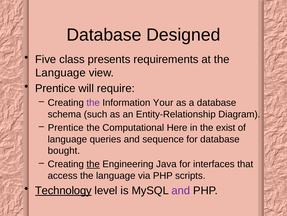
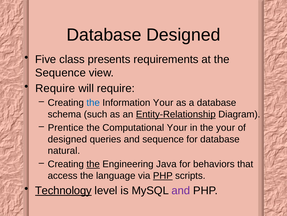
Language at (60, 73): Language -> Sequence
Prentice at (55, 88): Prentice -> Require
the at (93, 102) colour: purple -> blue
Entity-Relationship underline: none -> present
Computational Here: Here -> Your
the exist: exist -> your
language at (67, 139): language -> designed
bought: bought -> natural
interfaces: interfaces -> behaviors
PHP at (163, 175) underline: none -> present
